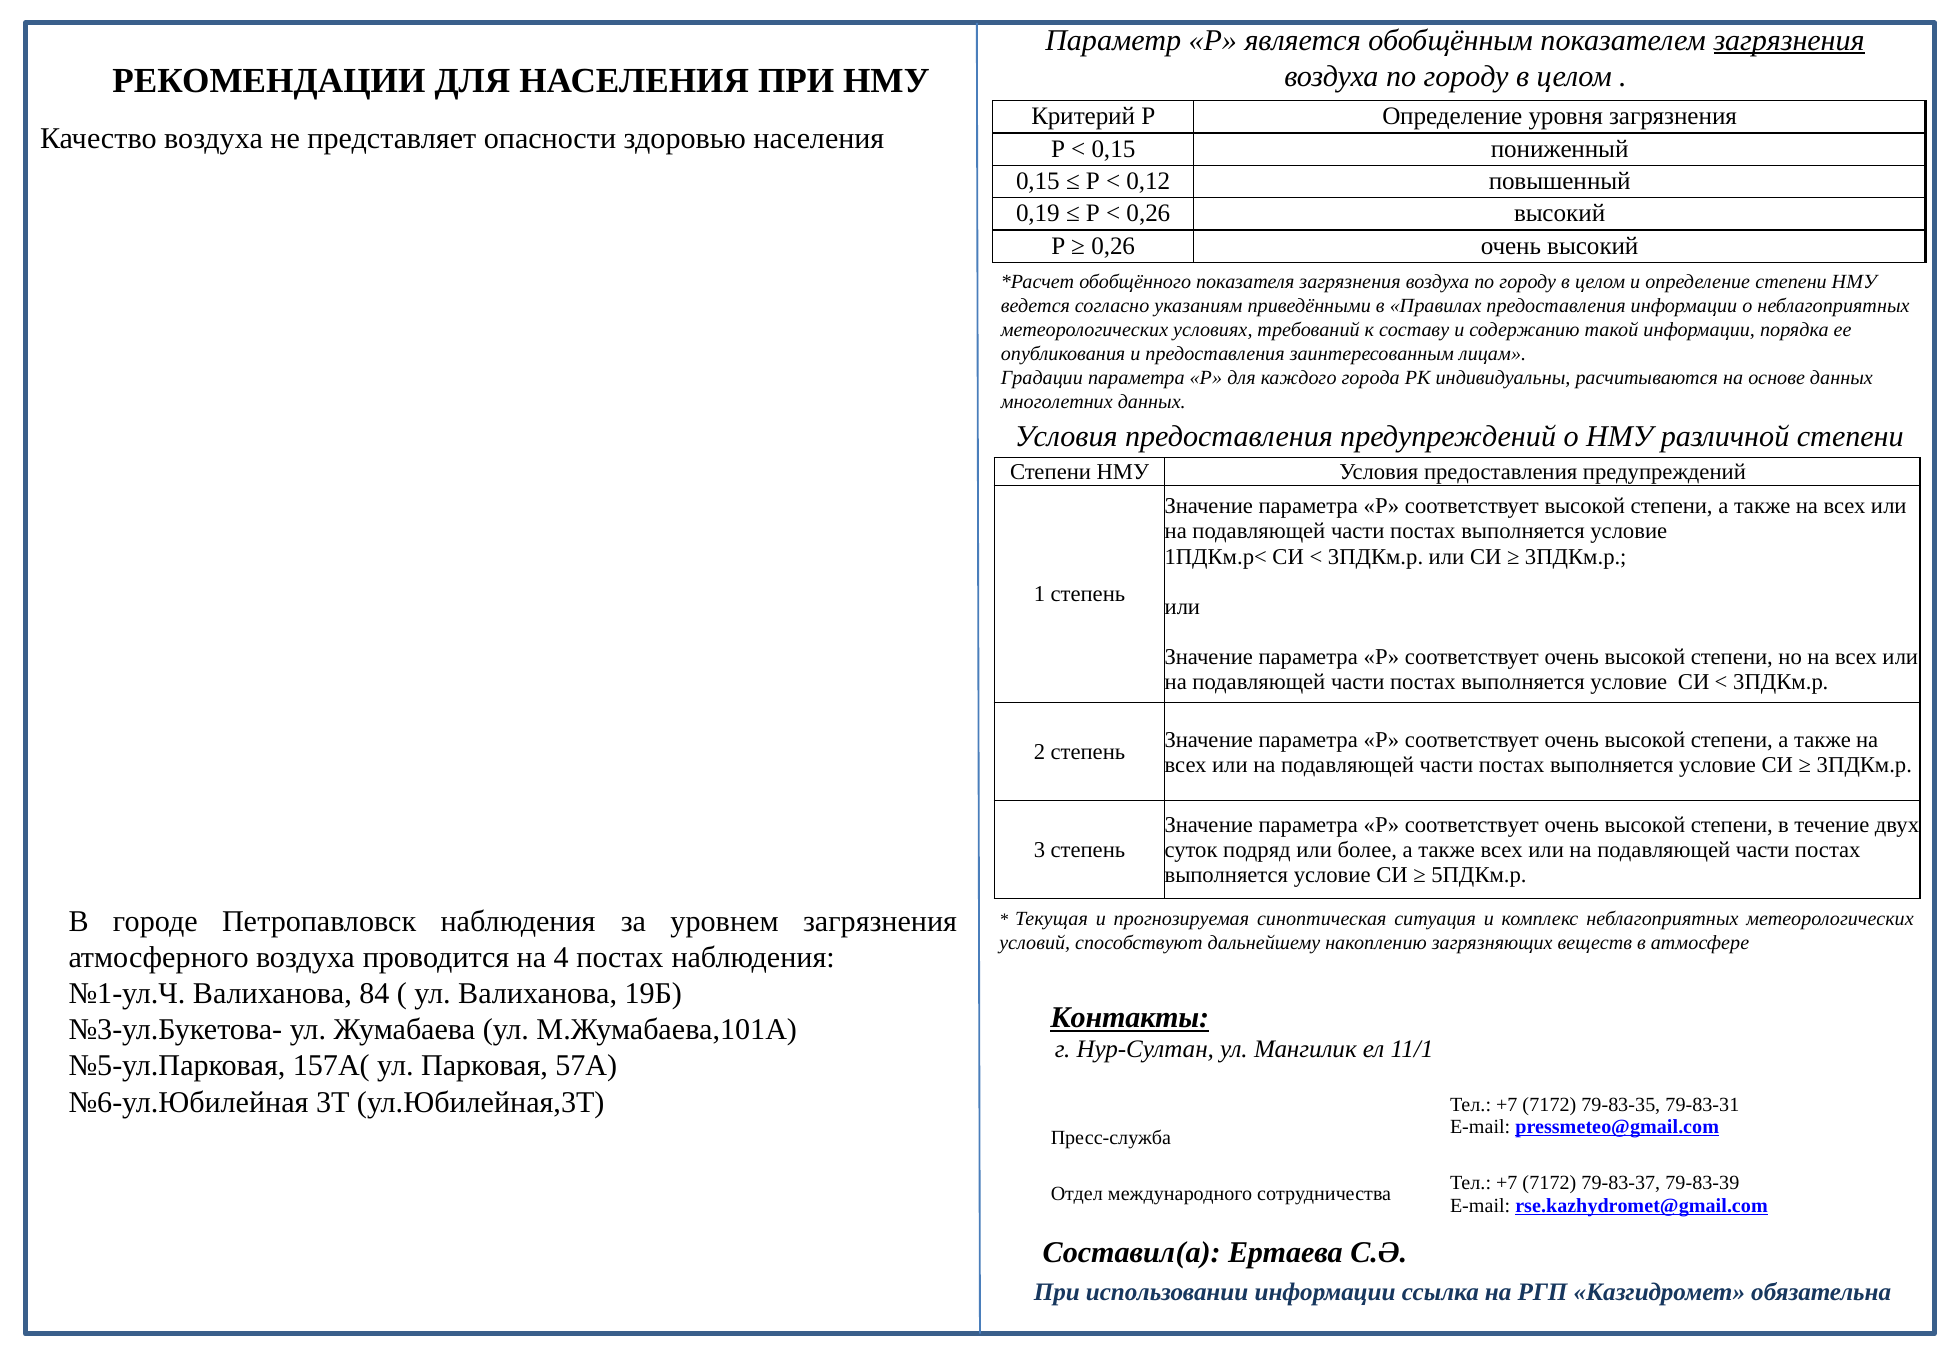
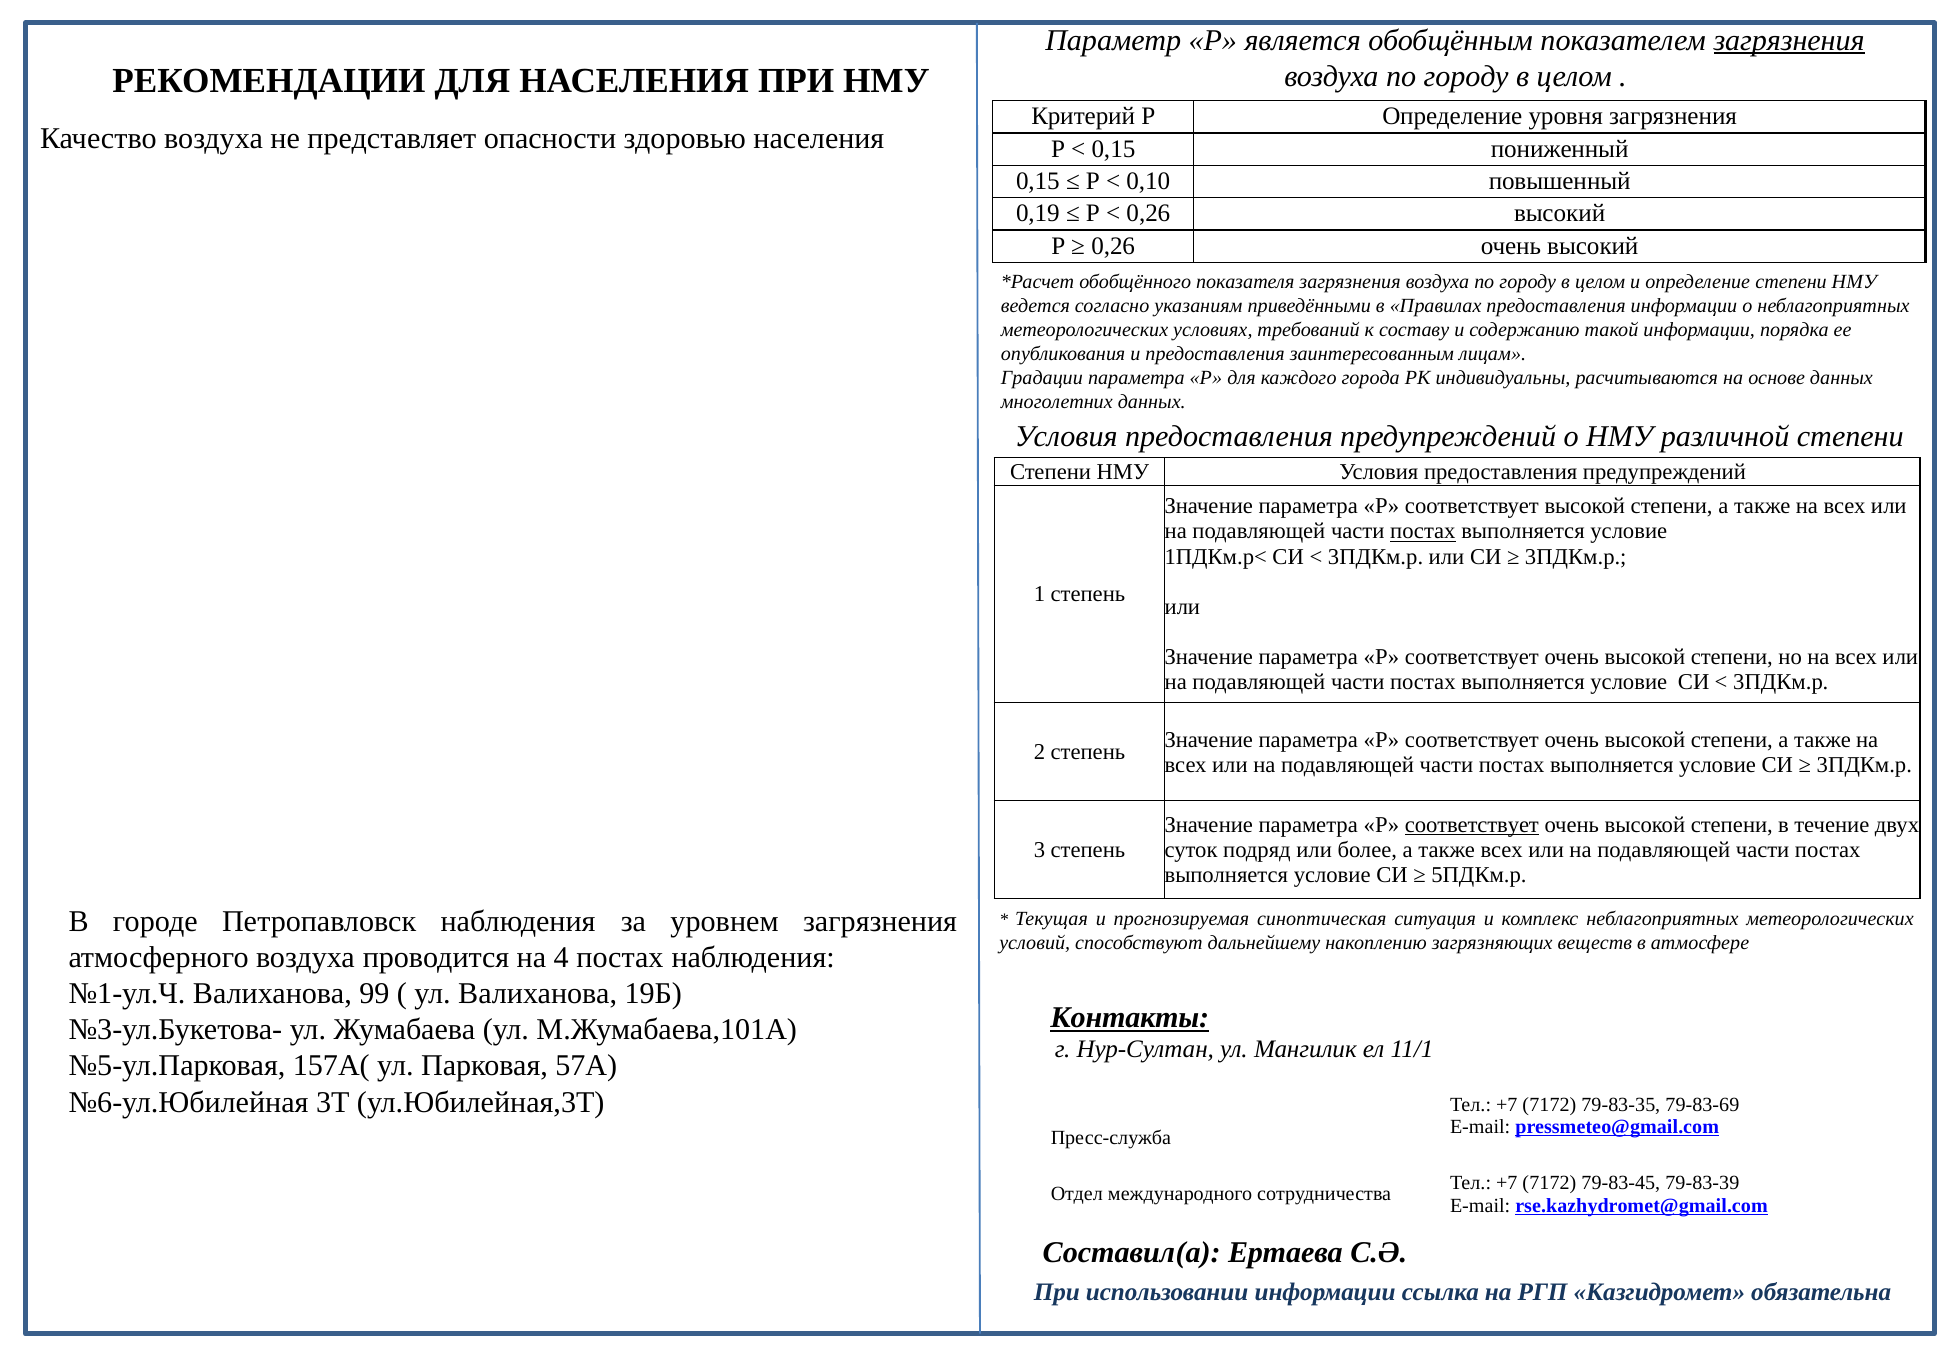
0,12: 0,12 -> 0,10
постах at (1423, 531) underline: none -> present
соответствует at (1472, 825) underline: none -> present
84: 84 -> 99
79-83-31: 79-83-31 -> 79-83-69
79-83-37: 79-83-37 -> 79-83-45
